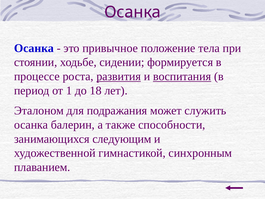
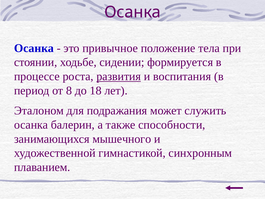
воспитания underline: present -> none
1: 1 -> 8
следующим: следующим -> мышечного
